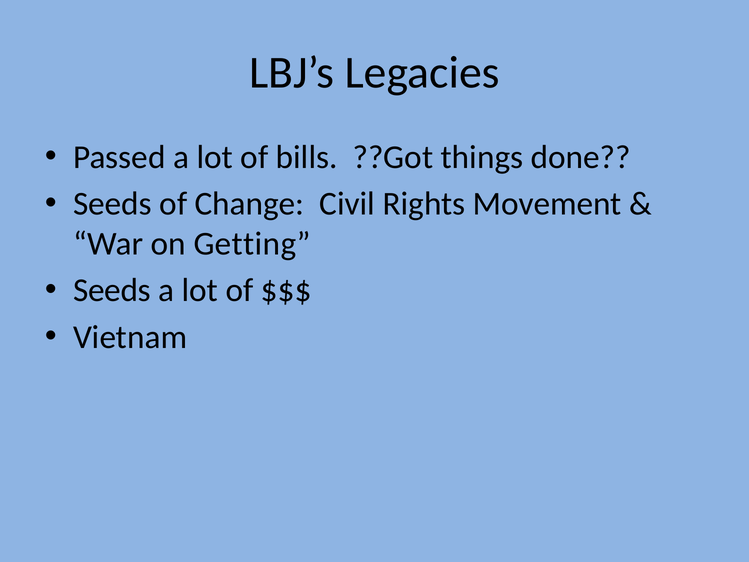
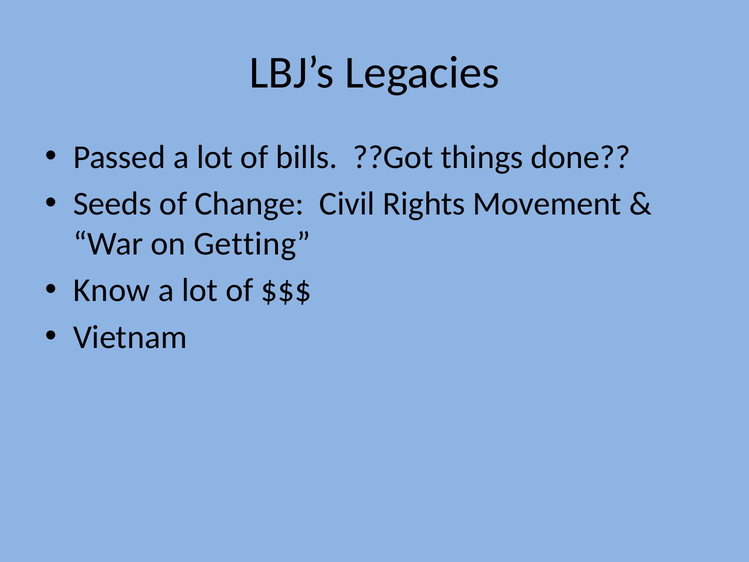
Seeds at (112, 290): Seeds -> Know
